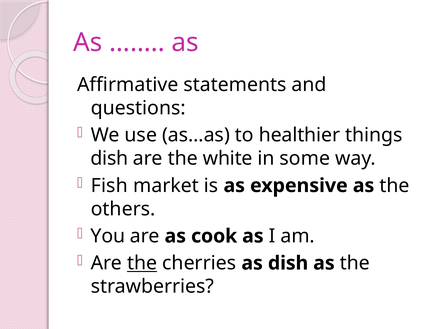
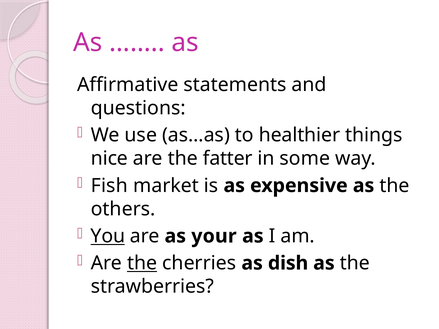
dish at (109, 159): dish -> nice
white: white -> fatter
You underline: none -> present
cook: cook -> your
